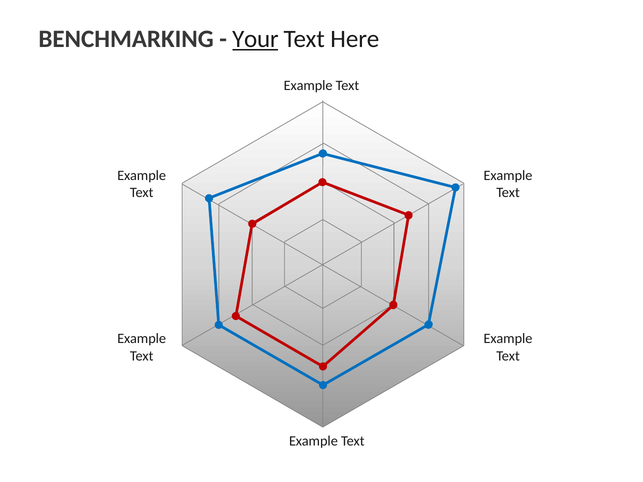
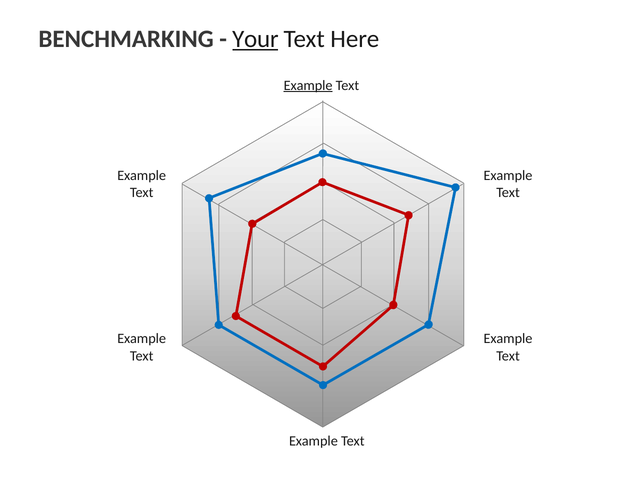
Example at (308, 85) underline: none -> present
